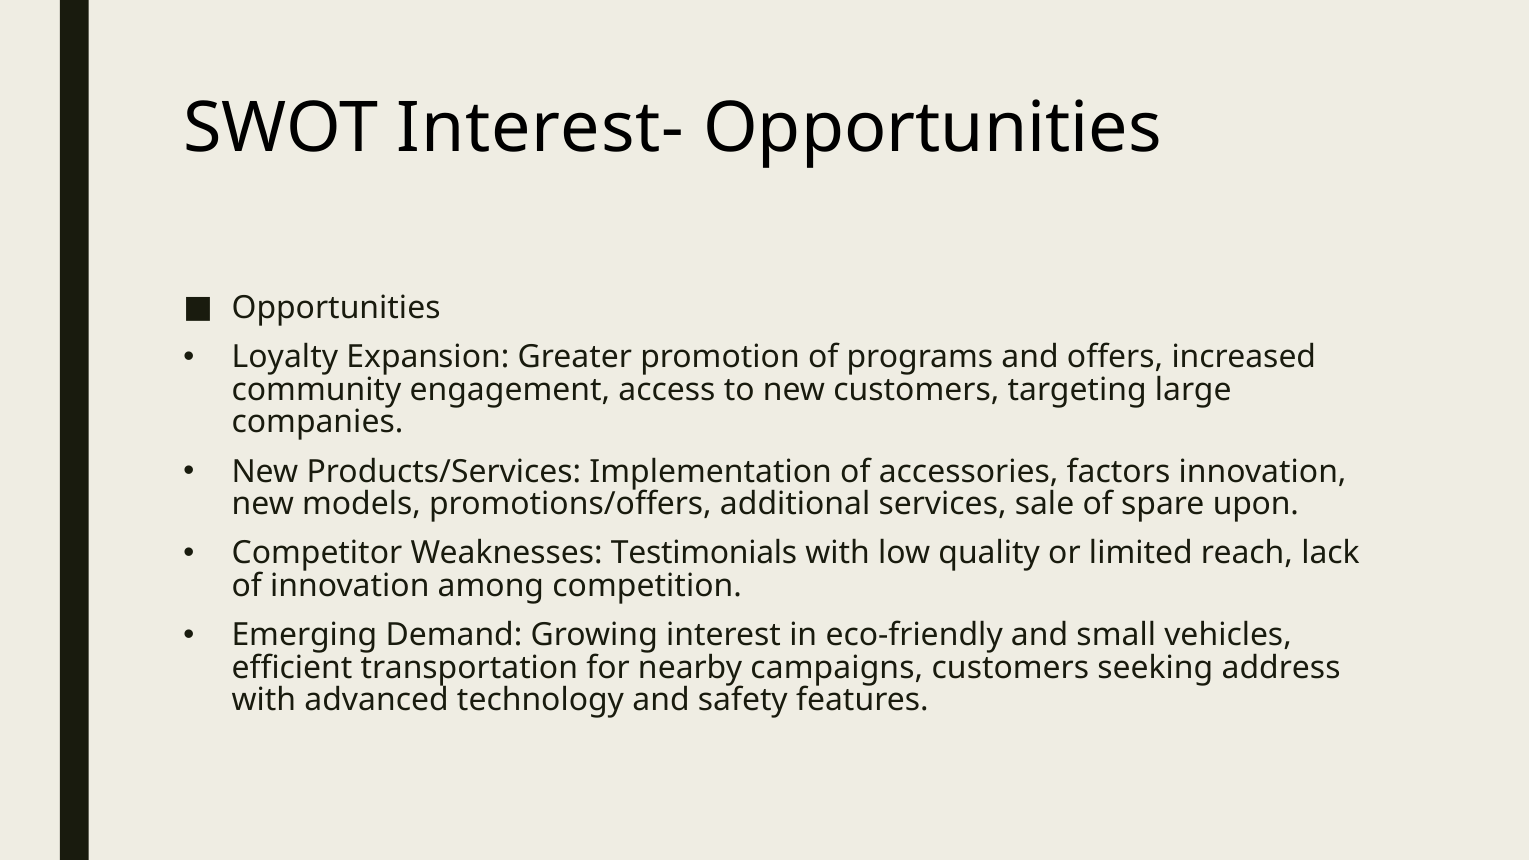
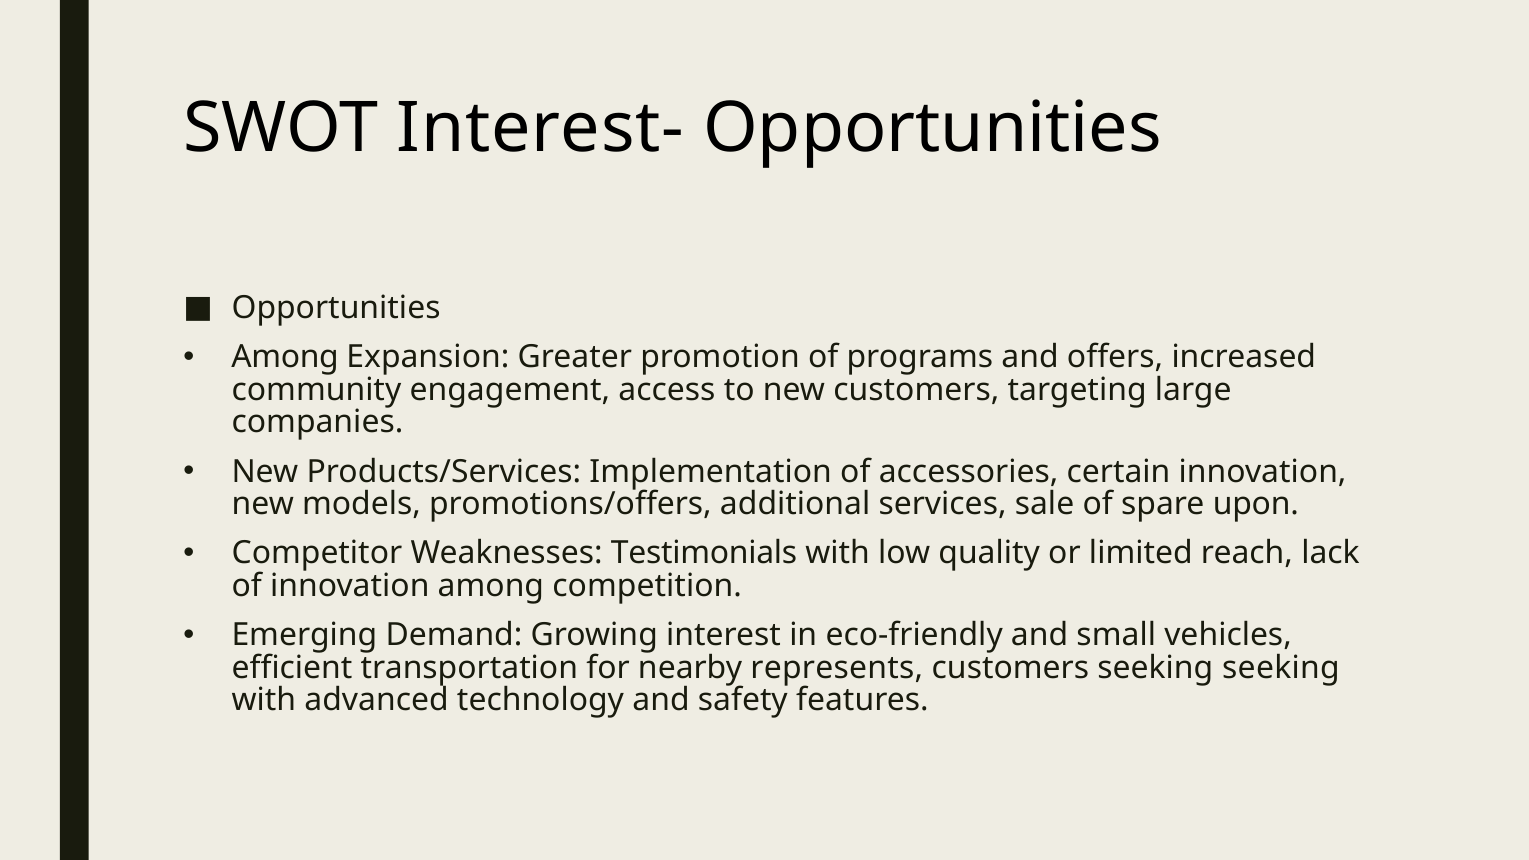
Loyalty at (285, 357): Loyalty -> Among
factors: factors -> certain
campaigns: campaigns -> represents
seeking address: address -> seeking
